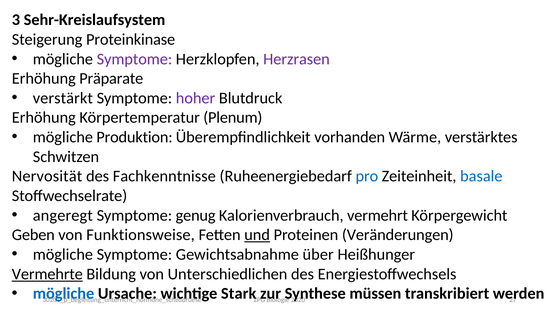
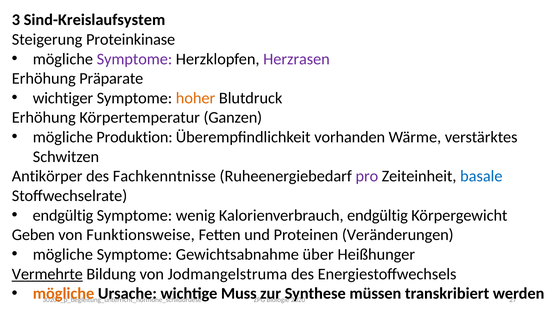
Sehr-Kreislaufsystem: Sehr-Kreislaufsystem -> Sind-Kreislaufsystem
verstärkt: verstärkt -> wichtiger
hoher colour: purple -> orange
Plenum: Plenum -> Ganzen
Nervosität: Nervosität -> Antikörper
pro colour: blue -> purple
angeregt at (63, 216): angeregt -> endgültig
genug: genug -> wenig
Kalorienverbrauch vermehrt: vermehrt -> endgültig
und underline: present -> none
Unterschiedlichen: Unterschiedlichen -> Jodmangelstruma
mögliche at (64, 294) colour: blue -> orange
Stark: Stark -> Muss
